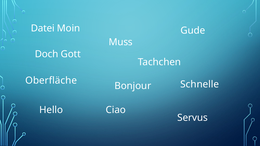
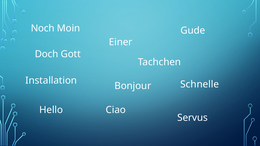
Datei: Datei -> Noch
Muss: Muss -> Einer
Oberfläche: Oberfläche -> Installation
